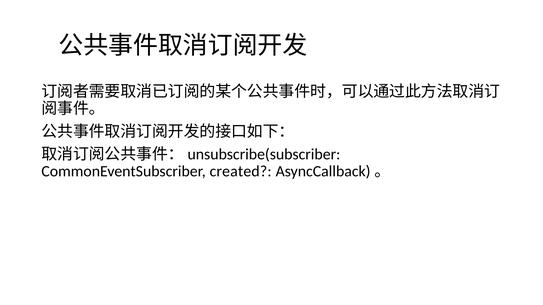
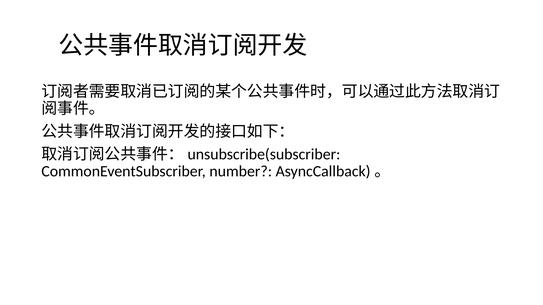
created: created -> number
